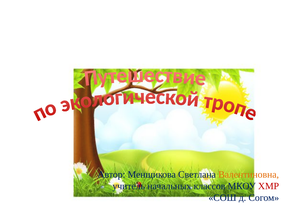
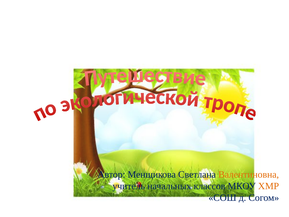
ХМР colour: red -> orange
